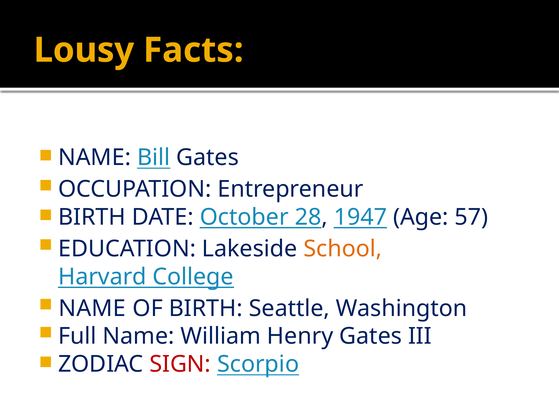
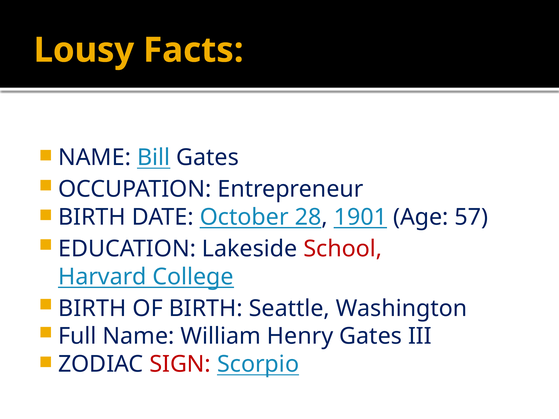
1947: 1947 -> 1901
School colour: orange -> red
NAME at (92, 309): NAME -> BIRTH
